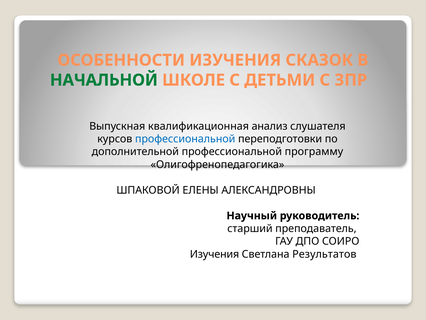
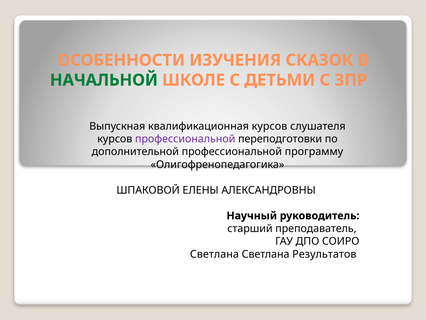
квалификационная анализ: анализ -> курсов
профессиональной at (185, 139) colour: blue -> purple
Изучения at (215, 254): Изучения -> Светлана
